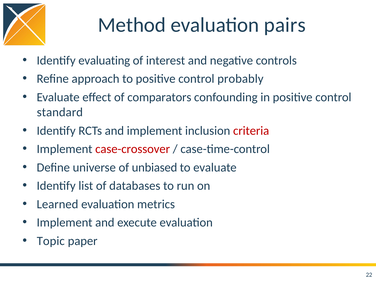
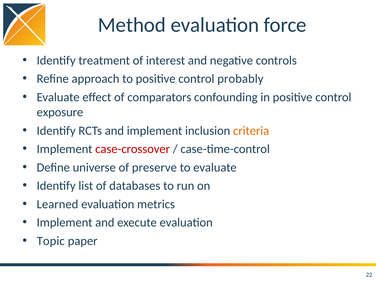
pairs: pairs -> force
evaluating: evaluating -> treatment
standard: standard -> exposure
criteria colour: red -> orange
unbiased: unbiased -> preserve
